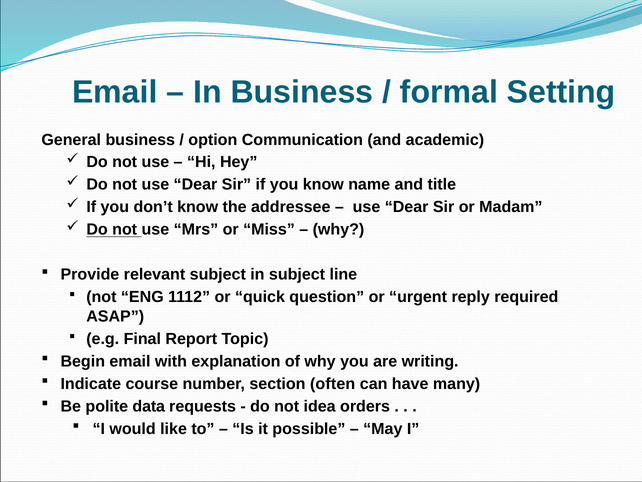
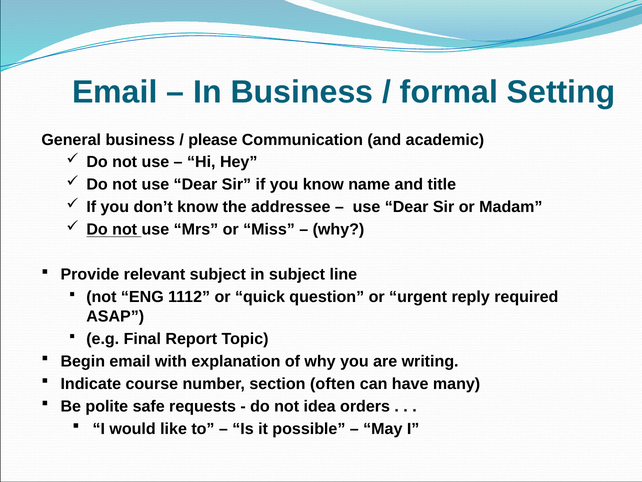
option: option -> please
data: data -> safe
